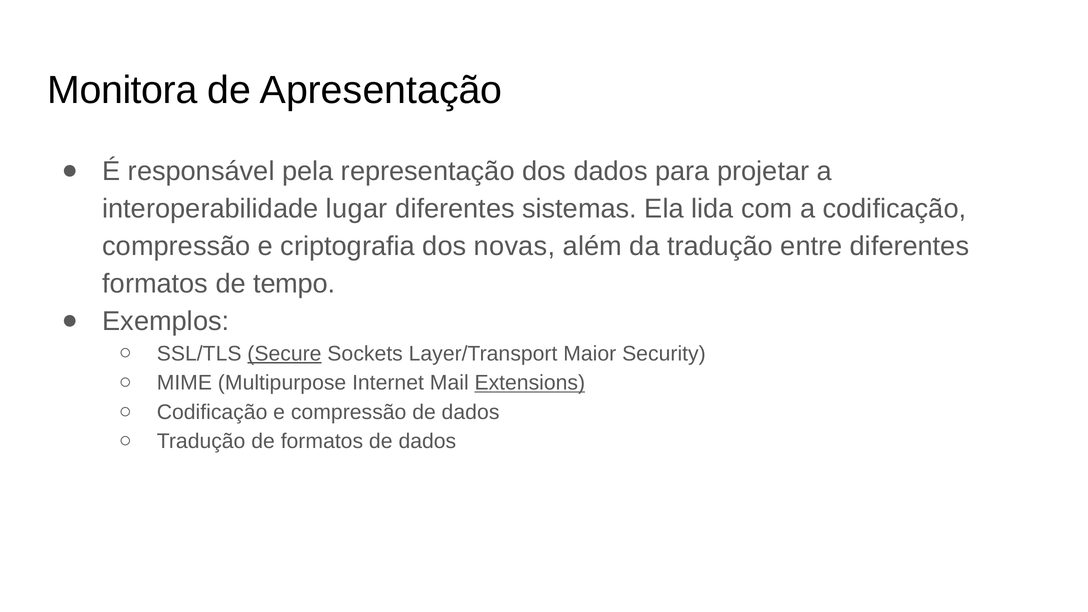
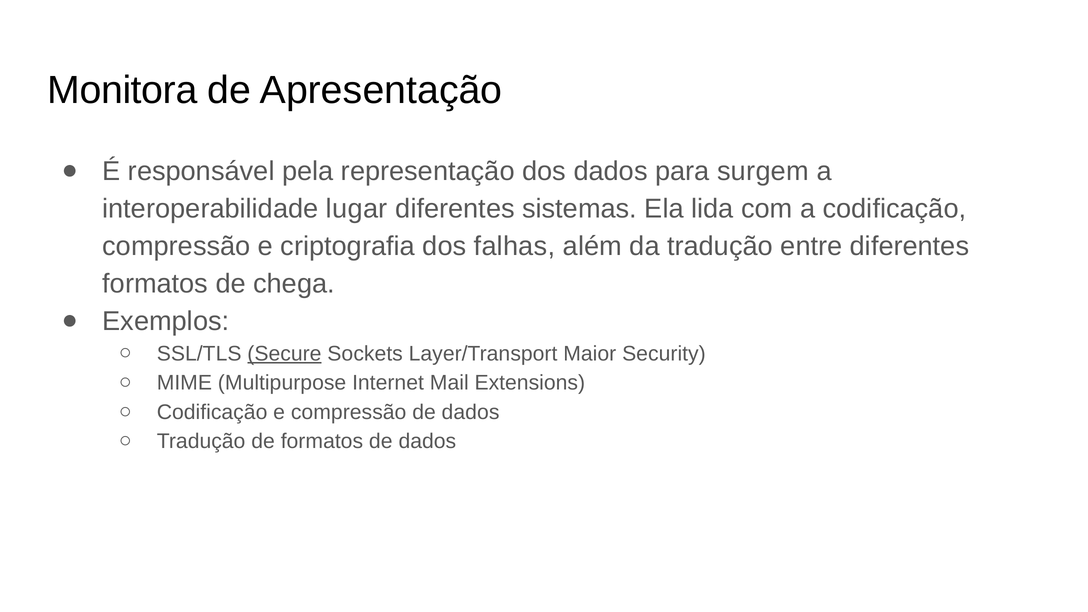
projetar: projetar -> surgem
novas: novas -> falhas
tempo: tempo -> chega
Extensions underline: present -> none
